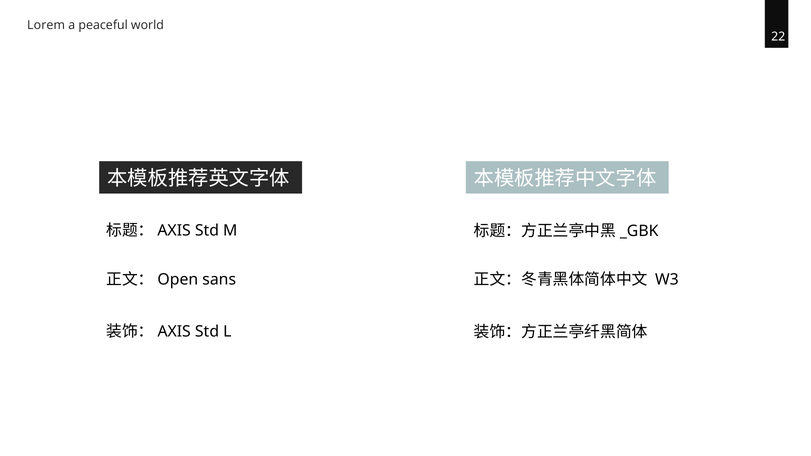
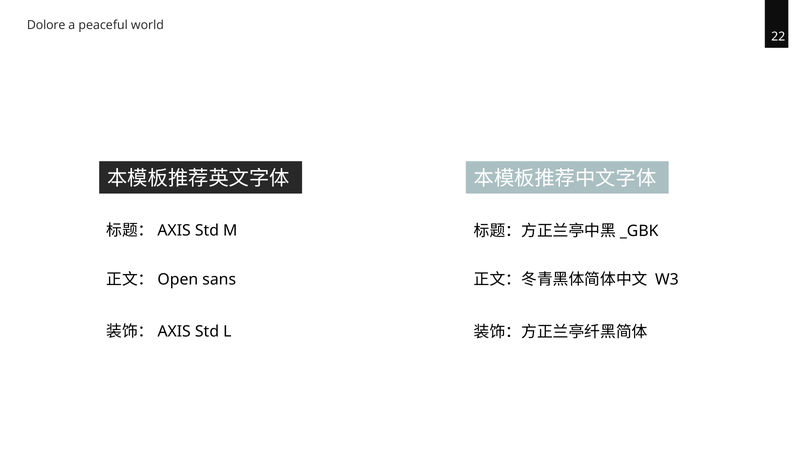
Lorem: Lorem -> Dolore
